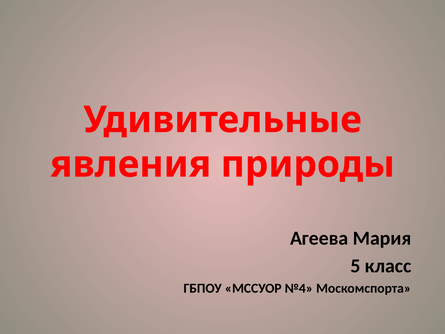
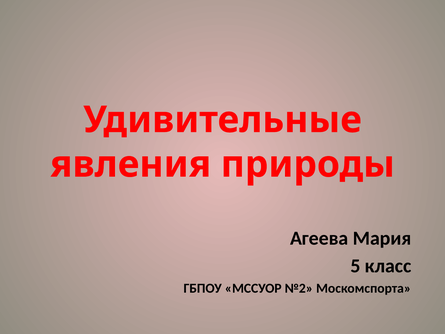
№4: №4 -> №2
